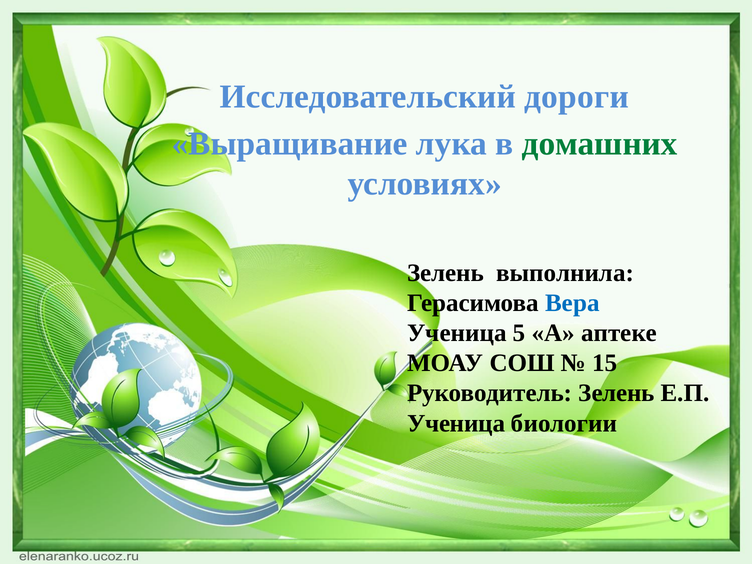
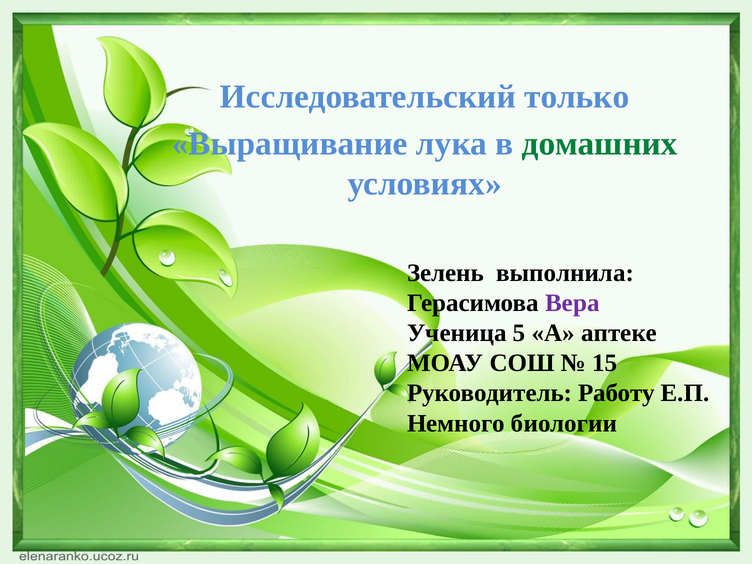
дороги: дороги -> только
Вера colour: blue -> purple
Руководитель Зелень: Зелень -> Работу
Ученица at (456, 423): Ученица -> Немного
